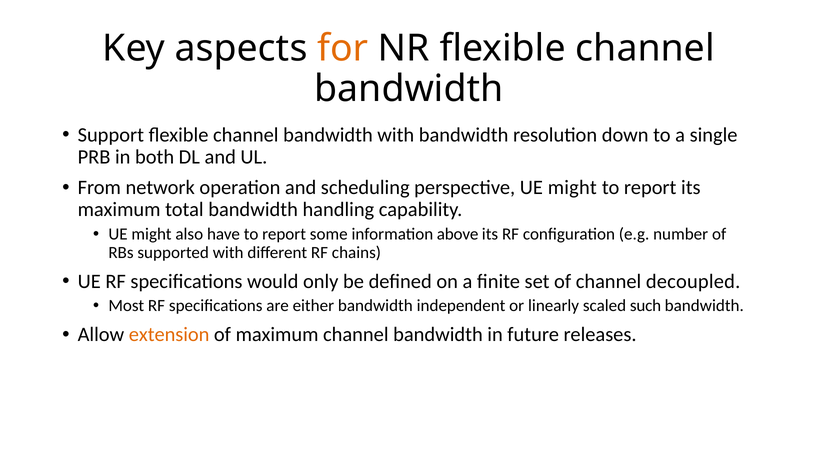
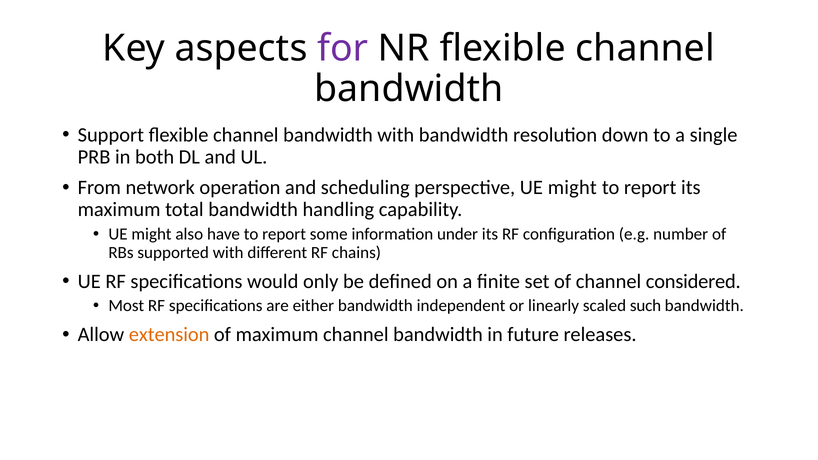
for colour: orange -> purple
above: above -> under
decoupled: decoupled -> considered
